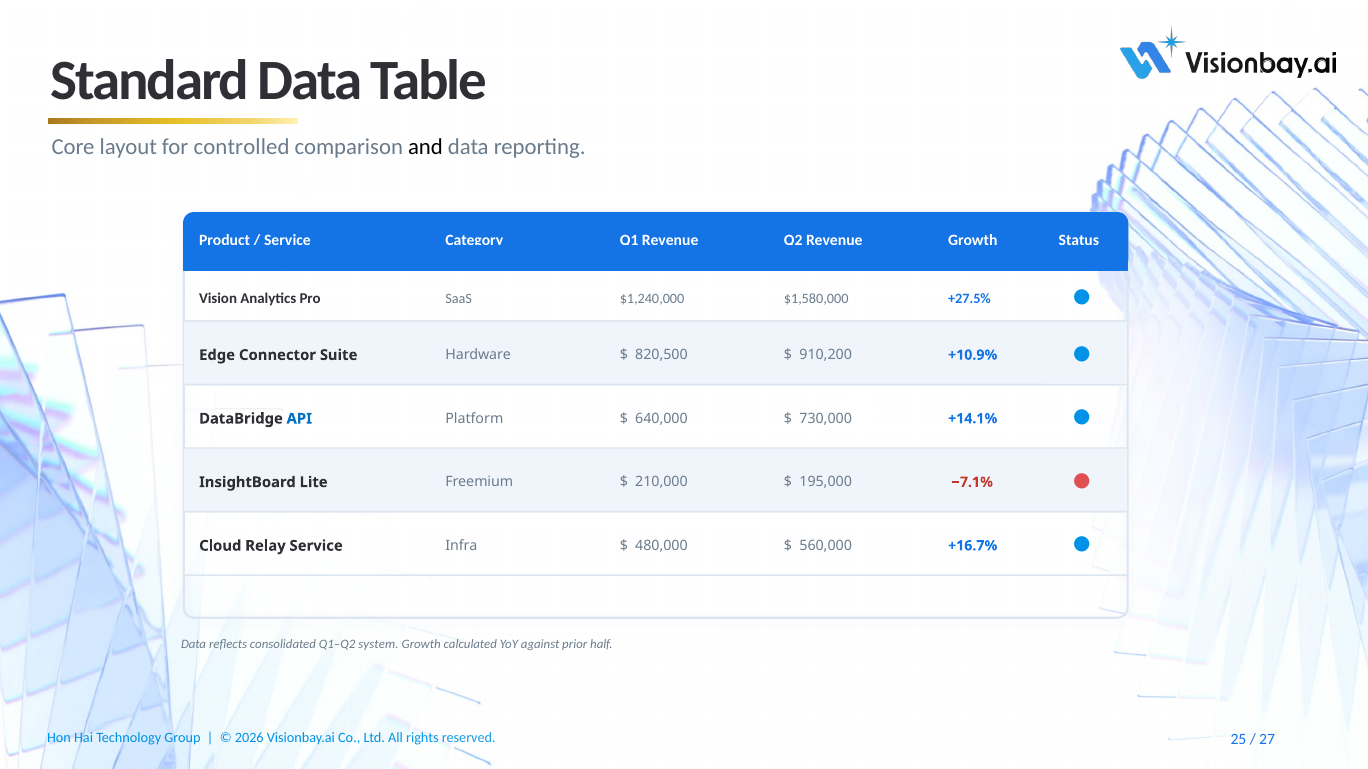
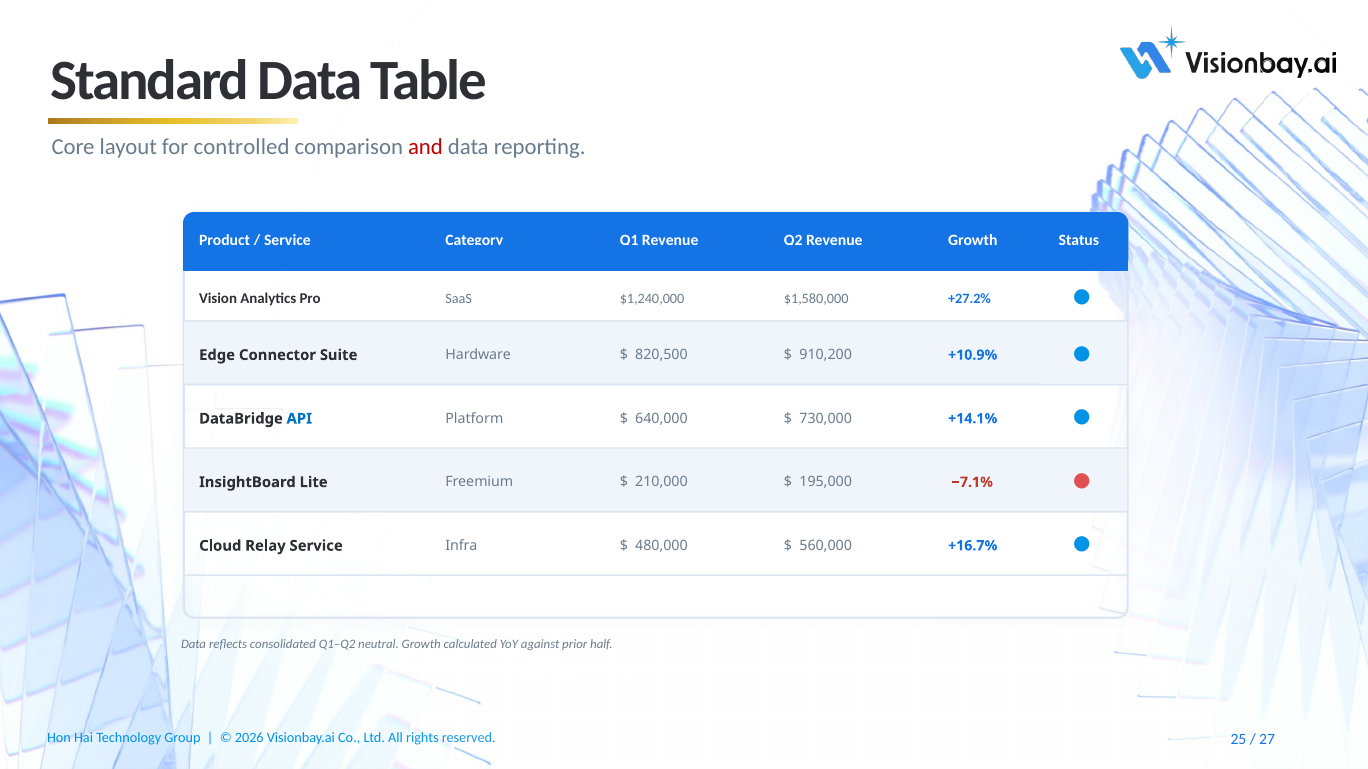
and colour: black -> red
+27.5%: +27.5% -> +27.2%
system: system -> neutral
